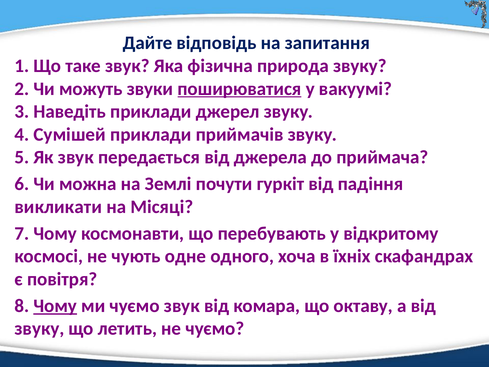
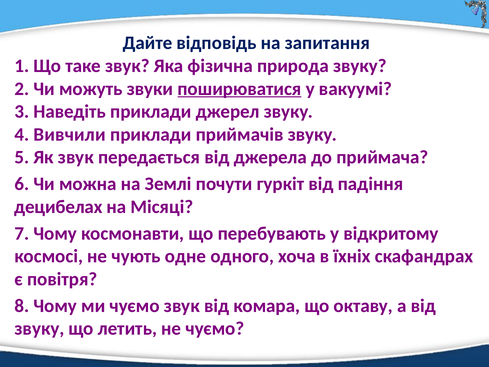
Сумішей: Сумішей -> Вивчили
викликати: викликати -> децибелах
Чому at (55, 306) underline: present -> none
